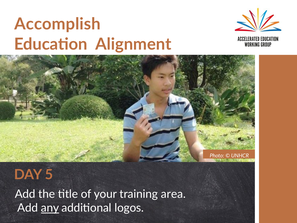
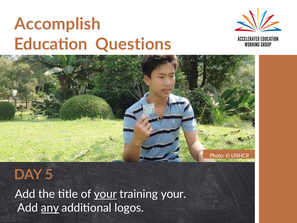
Alignment: Alignment -> Questions
your at (105, 194) underline: none -> present
training area: area -> your
